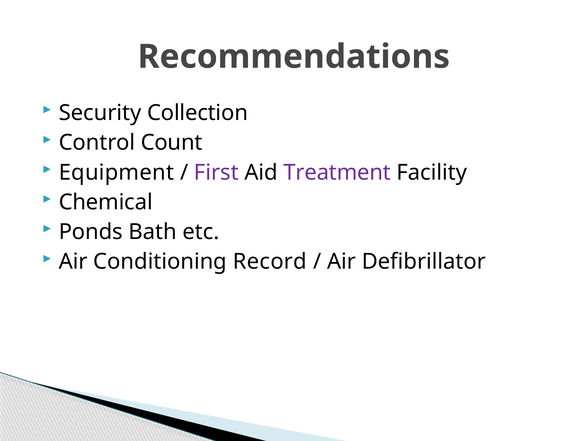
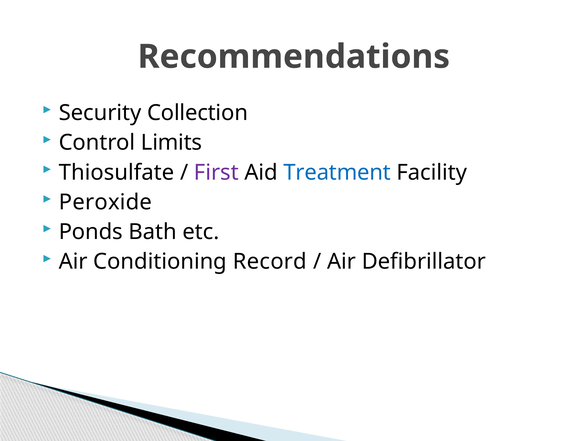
Count: Count -> Limits
Equipment: Equipment -> Thiosulfate
Treatment colour: purple -> blue
Chemical: Chemical -> Peroxide
